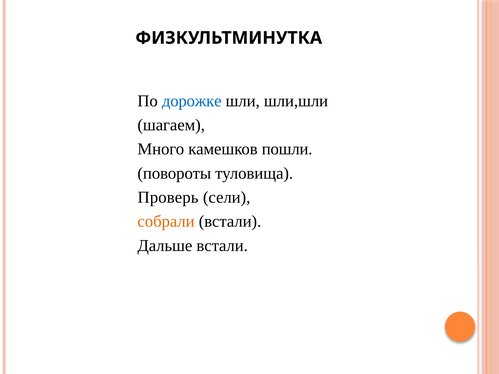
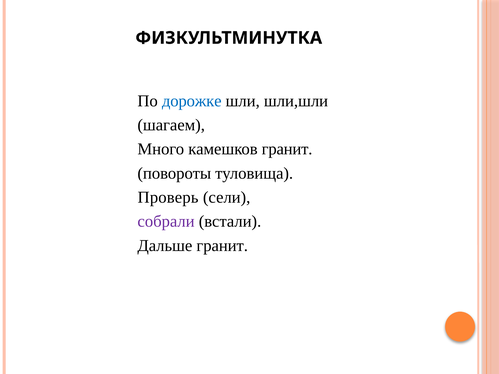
камешков пошли: пошли -> гранит
собрали colour: orange -> purple
Дальше встали: встали -> гранит
